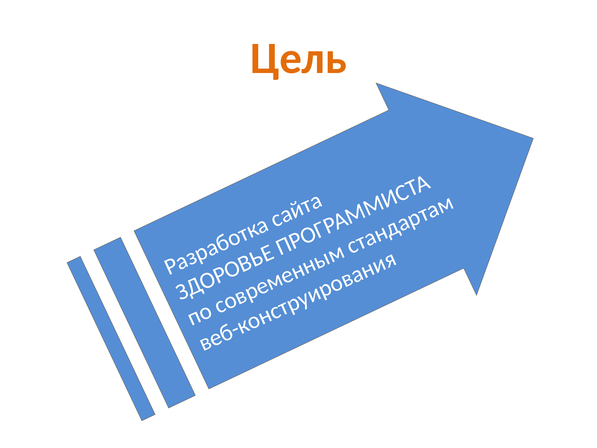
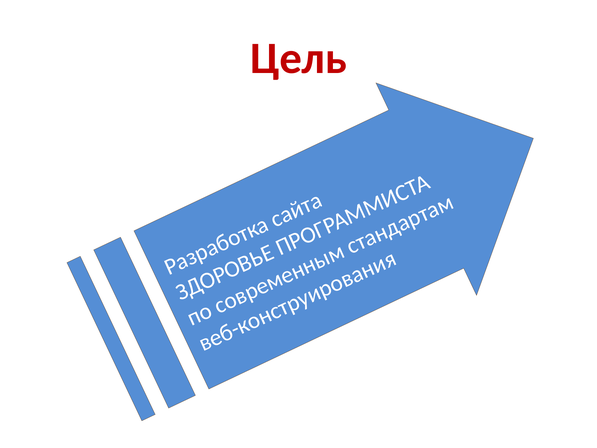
Цель colour: orange -> red
